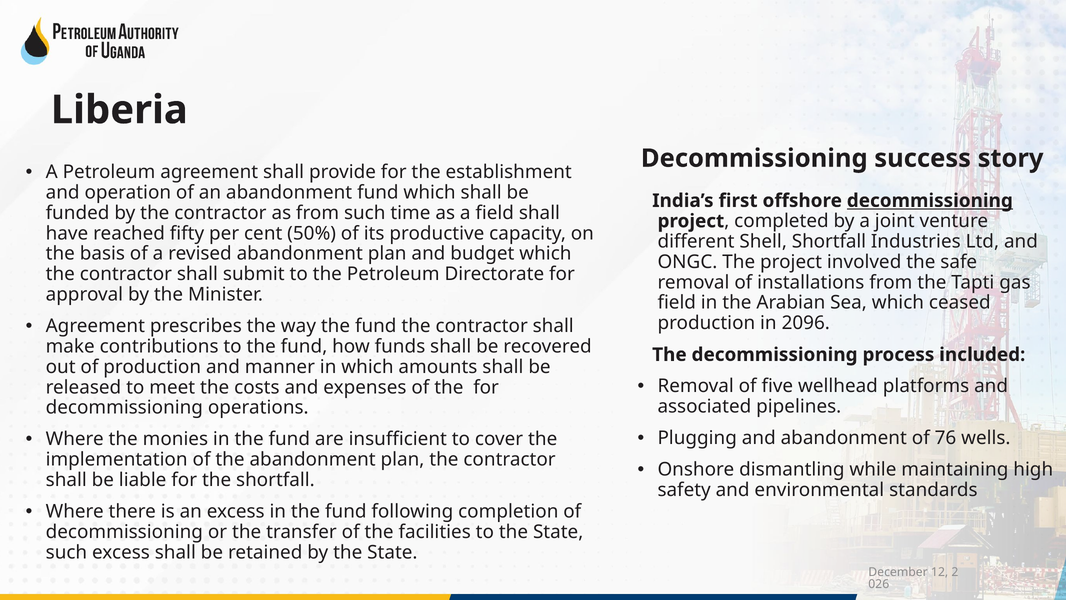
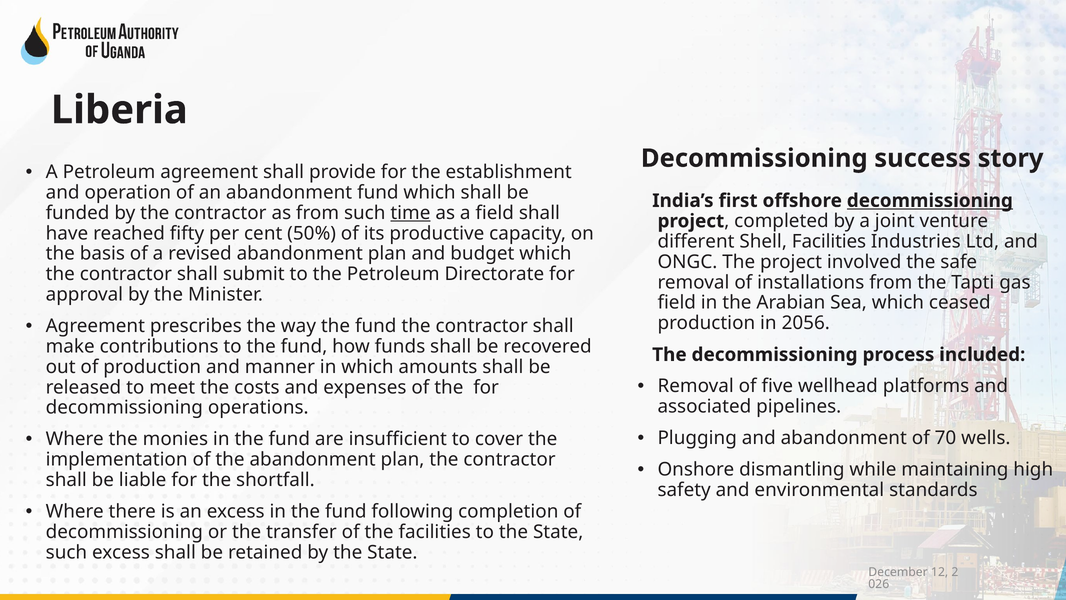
time underline: none -> present
Shell Shortfall: Shortfall -> Facilities
2096: 2096 -> 2056
76: 76 -> 70
